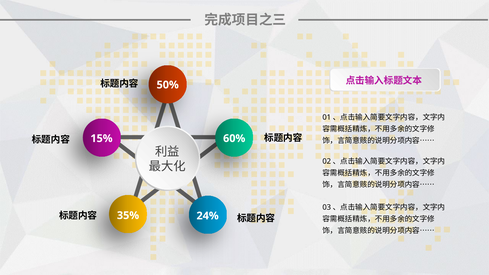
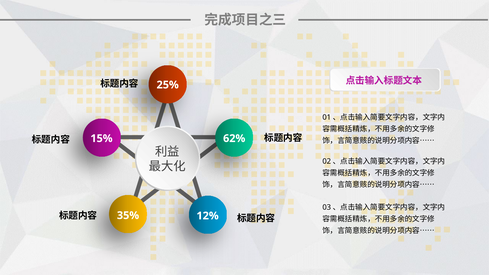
50%: 50% -> 25%
60%: 60% -> 62%
24%: 24% -> 12%
